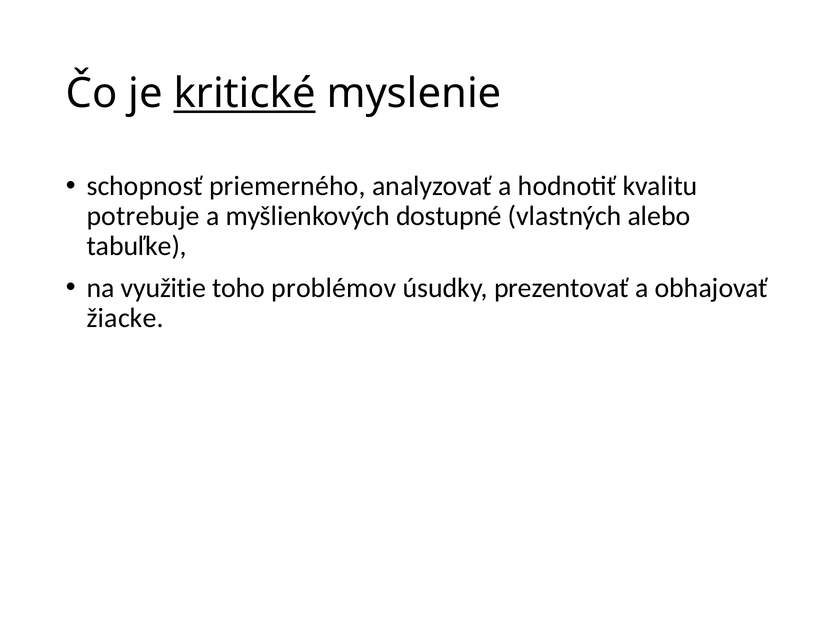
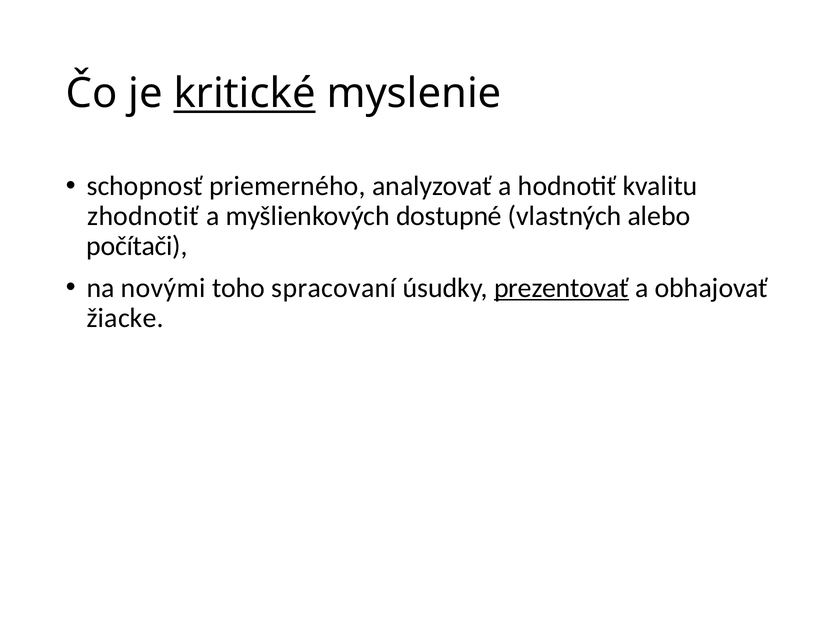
potrebuje: potrebuje -> zhodnotiť
tabuľke: tabuľke -> počítači
využitie: využitie -> novými
problémov: problémov -> spracovaní
prezentovať underline: none -> present
